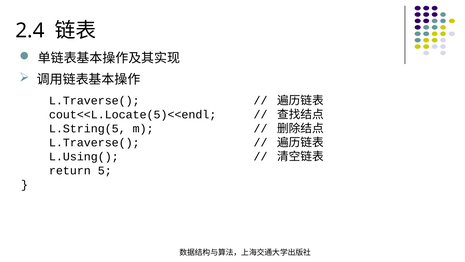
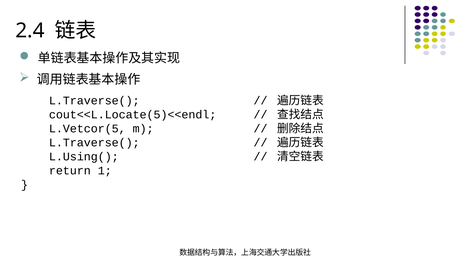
L.String(5: L.String(5 -> L.Vetcor(5
5: 5 -> 1
